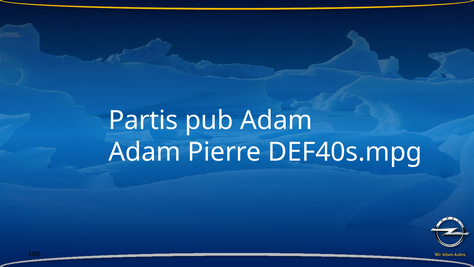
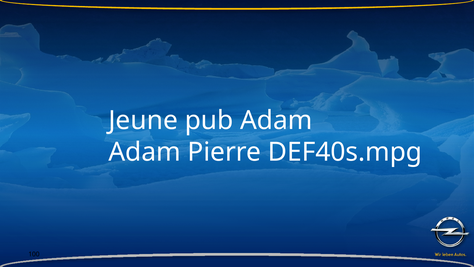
Partis: Partis -> Jeune
